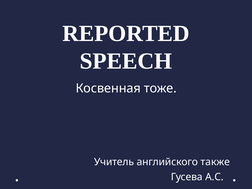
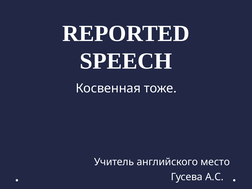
также: также -> место
